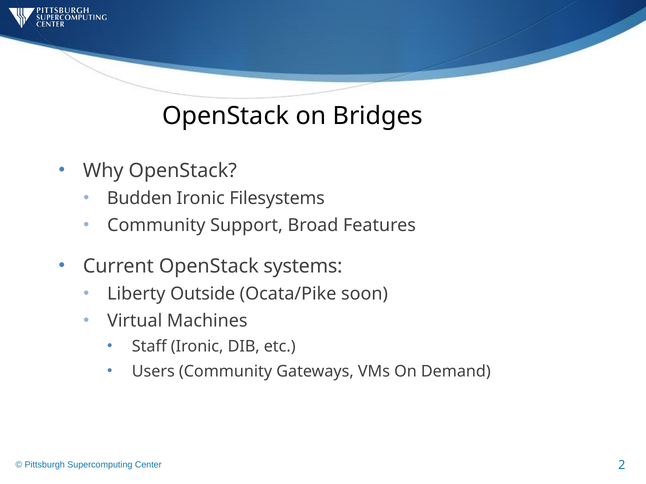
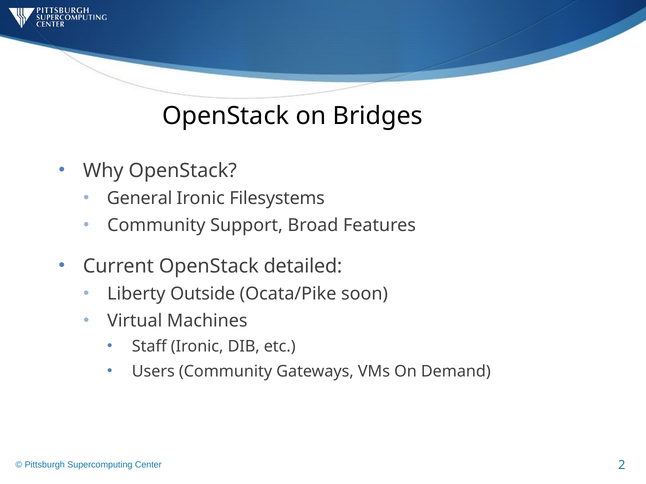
Budden: Budden -> General
systems: systems -> detailed
